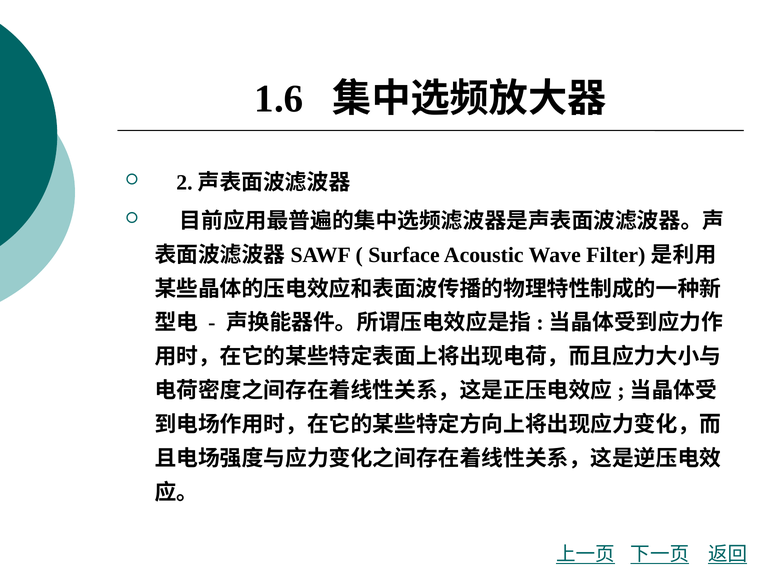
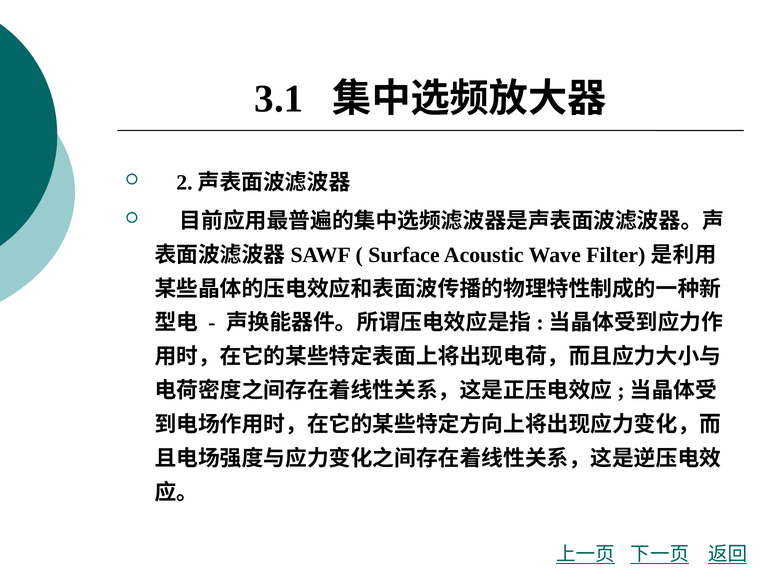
1.6: 1.6 -> 3.1
